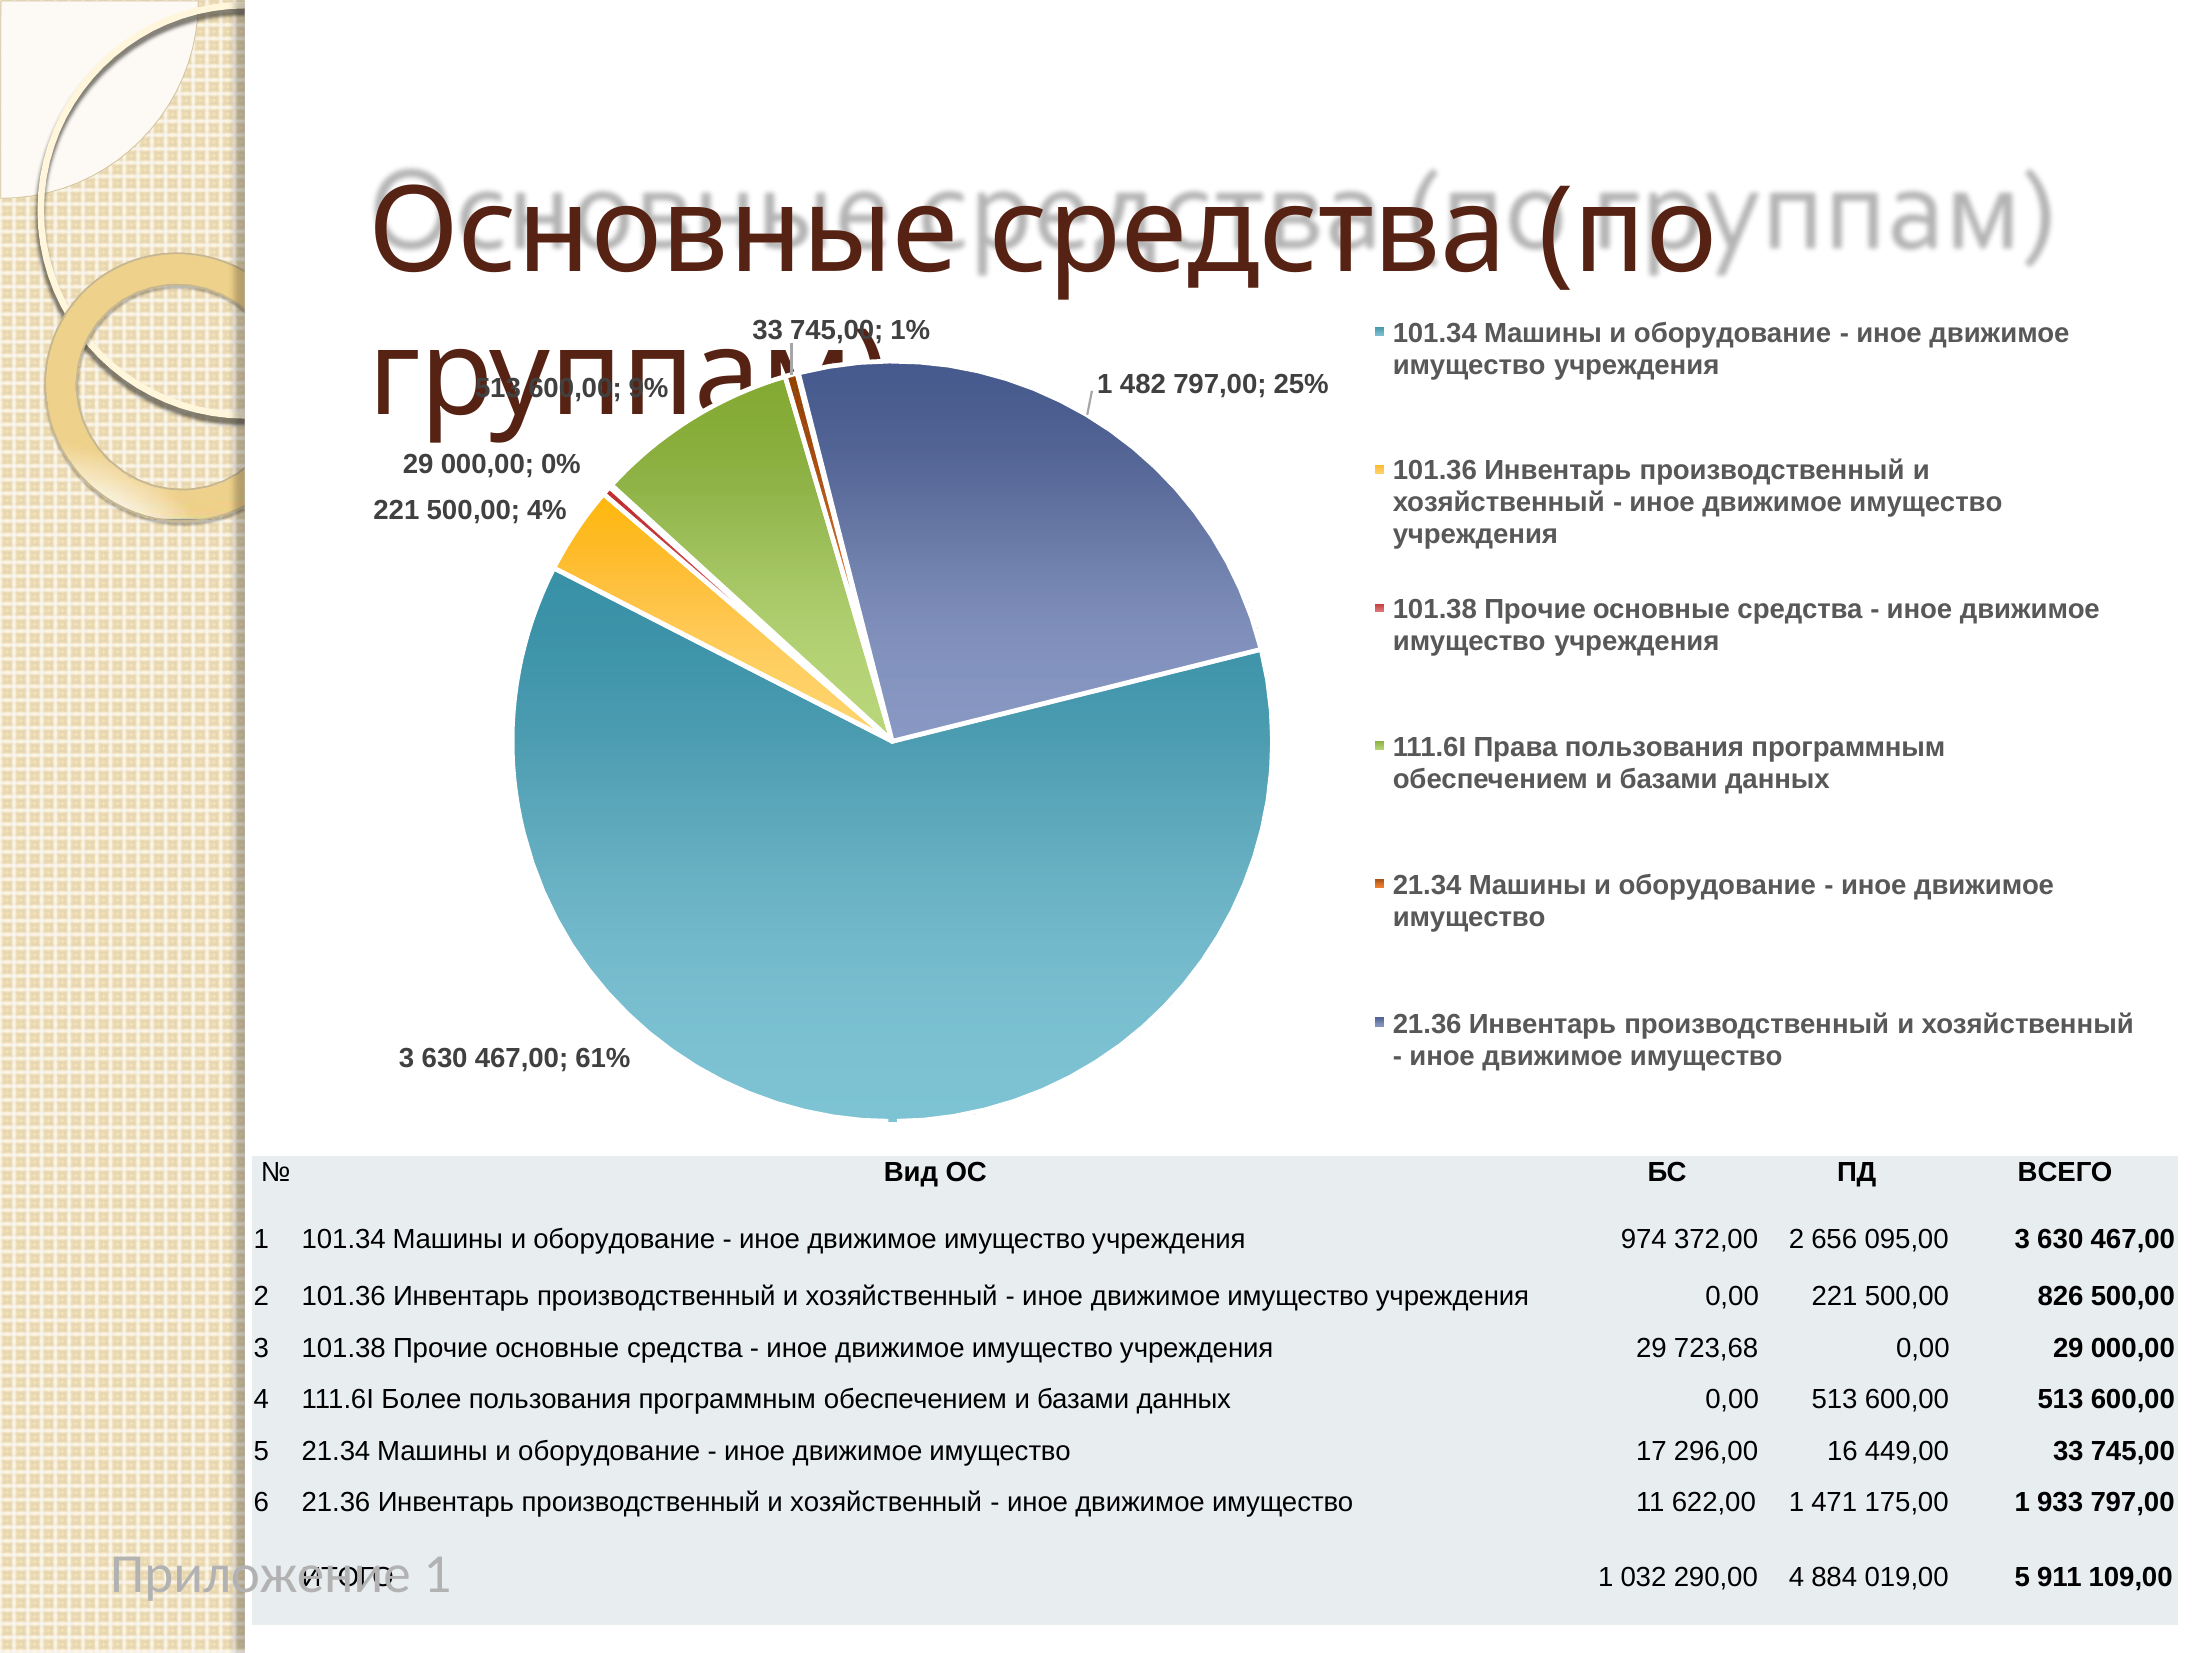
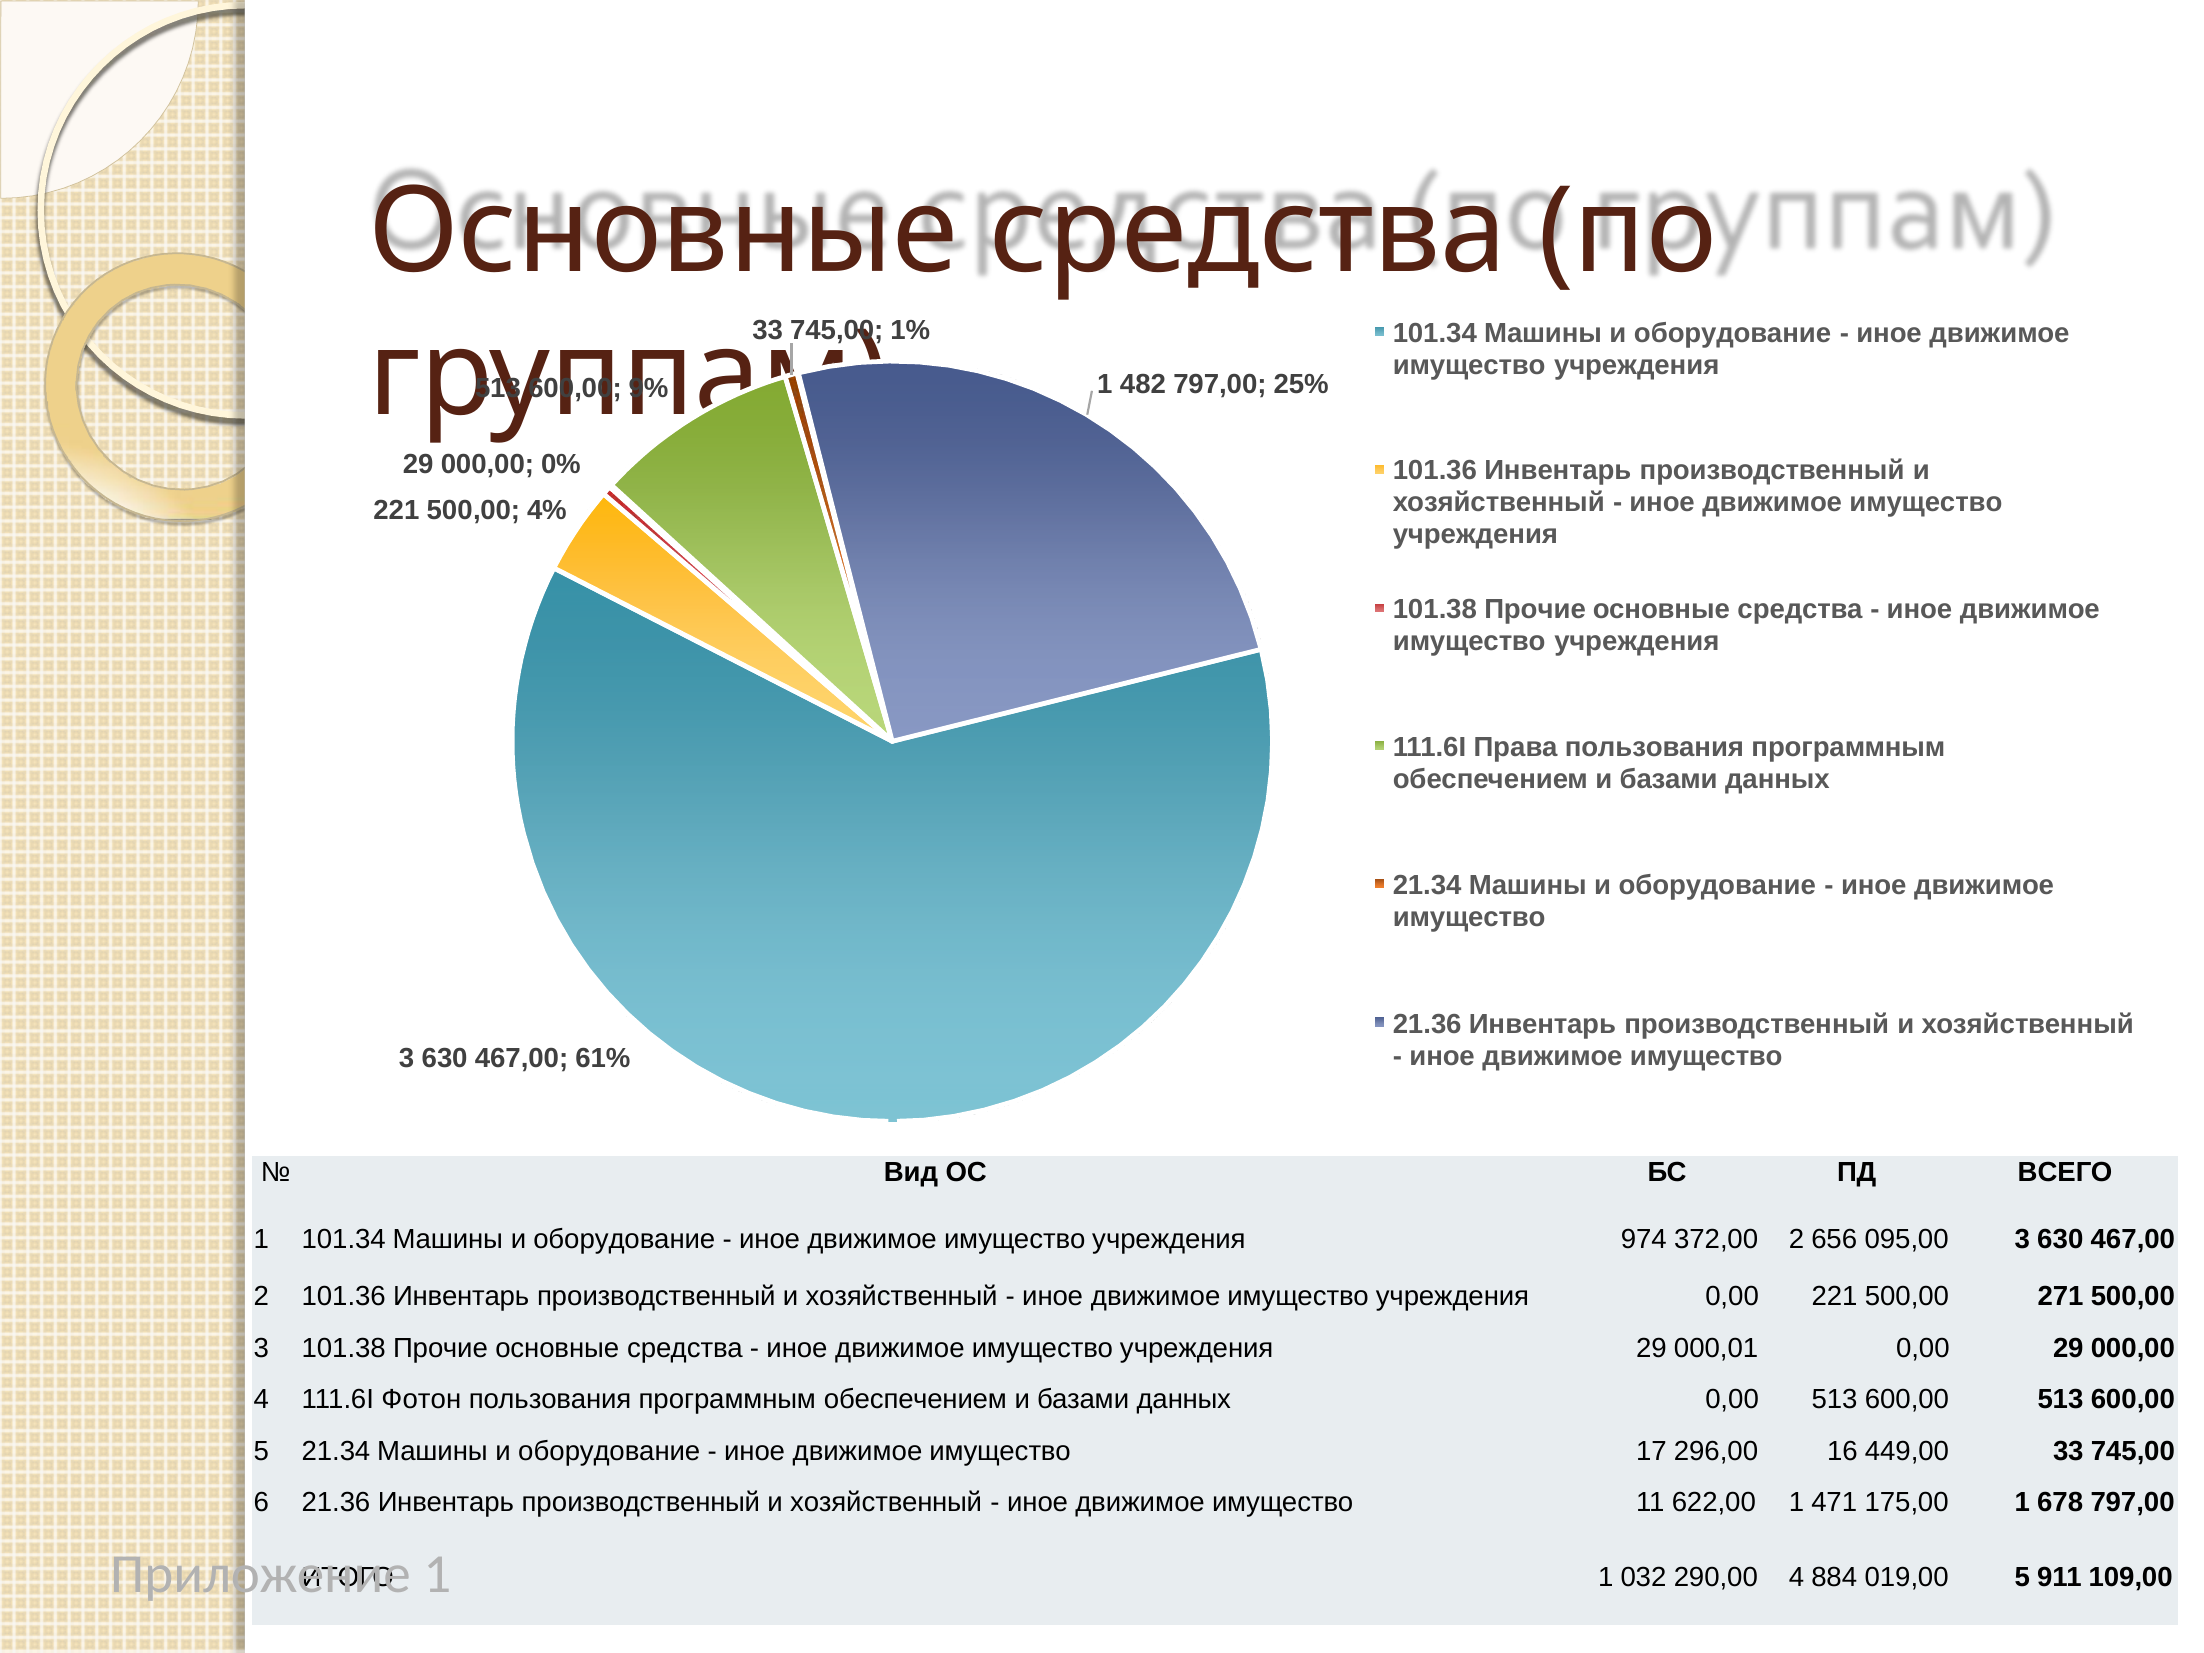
826: 826 -> 271
723,68: 723,68 -> 000,01
Более: Более -> Фотон
933: 933 -> 678
